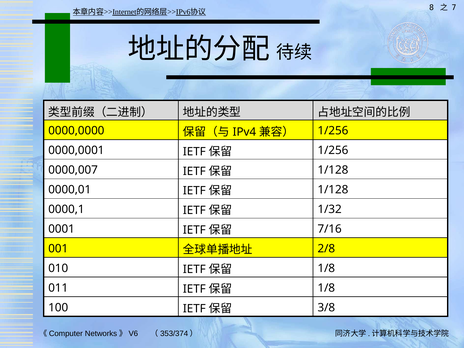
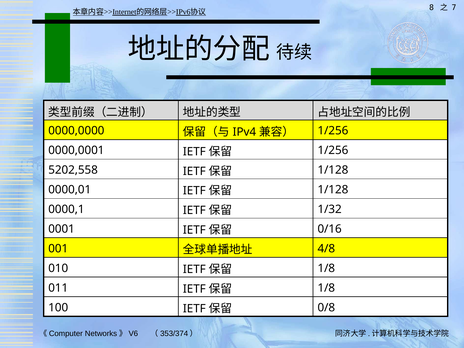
0000,007: 0000,007 -> 5202,558
7/16: 7/16 -> 0/16
2/8: 2/8 -> 4/8
3/8: 3/8 -> 0/8
